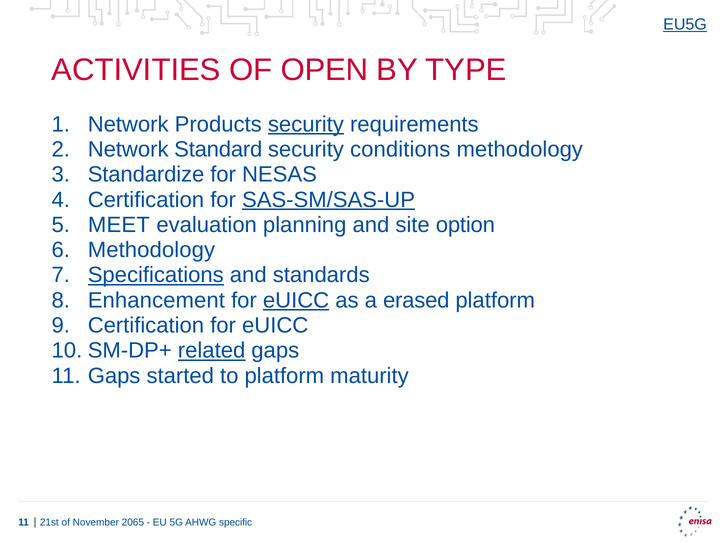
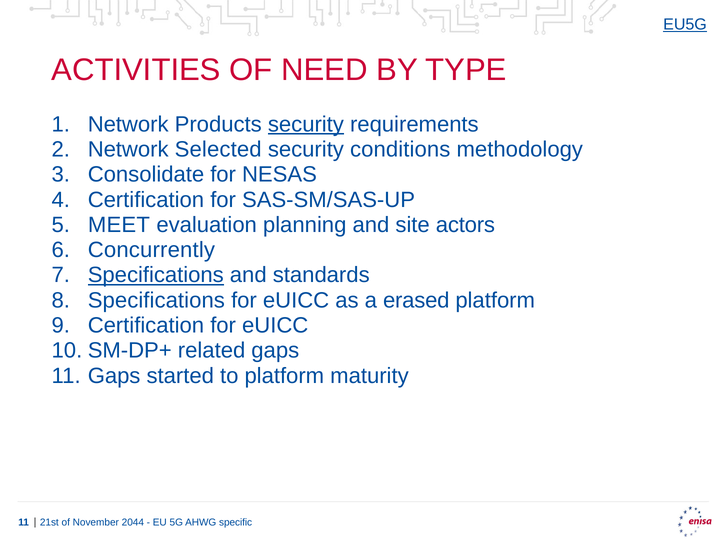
OPEN: OPEN -> NEED
Standard: Standard -> Selected
Standardize: Standardize -> Consolidate
SAS-SM/SAS-UP underline: present -> none
option: option -> actors
Methodology at (151, 250): Methodology -> Concurrently
Enhancement at (156, 300): Enhancement -> Specifications
eUICC at (296, 300) underline: present -> none
related underline: present -> none
2065: 2065 -> 2044
